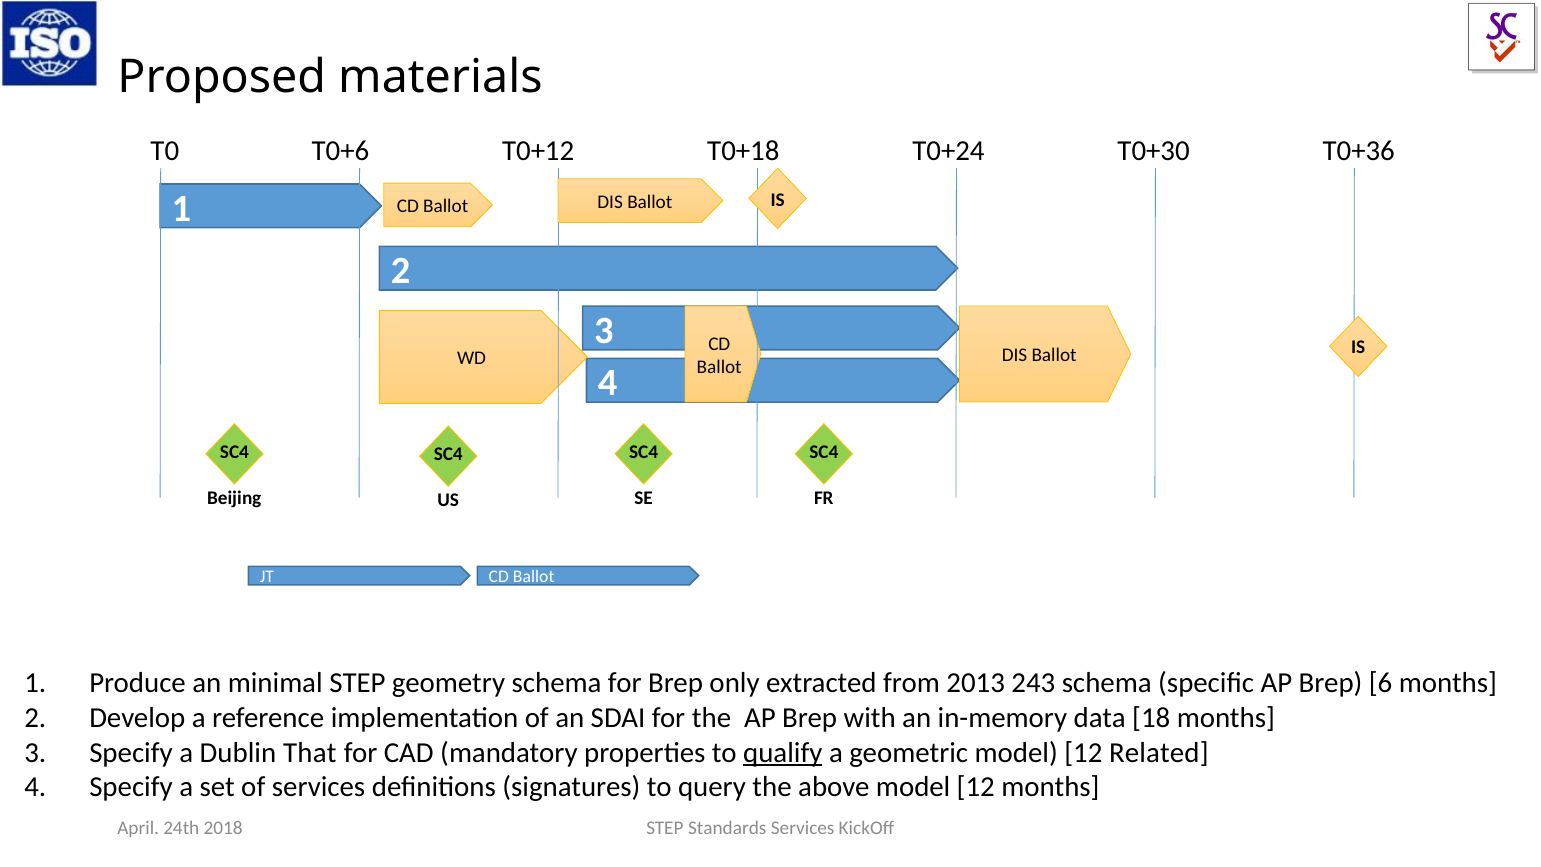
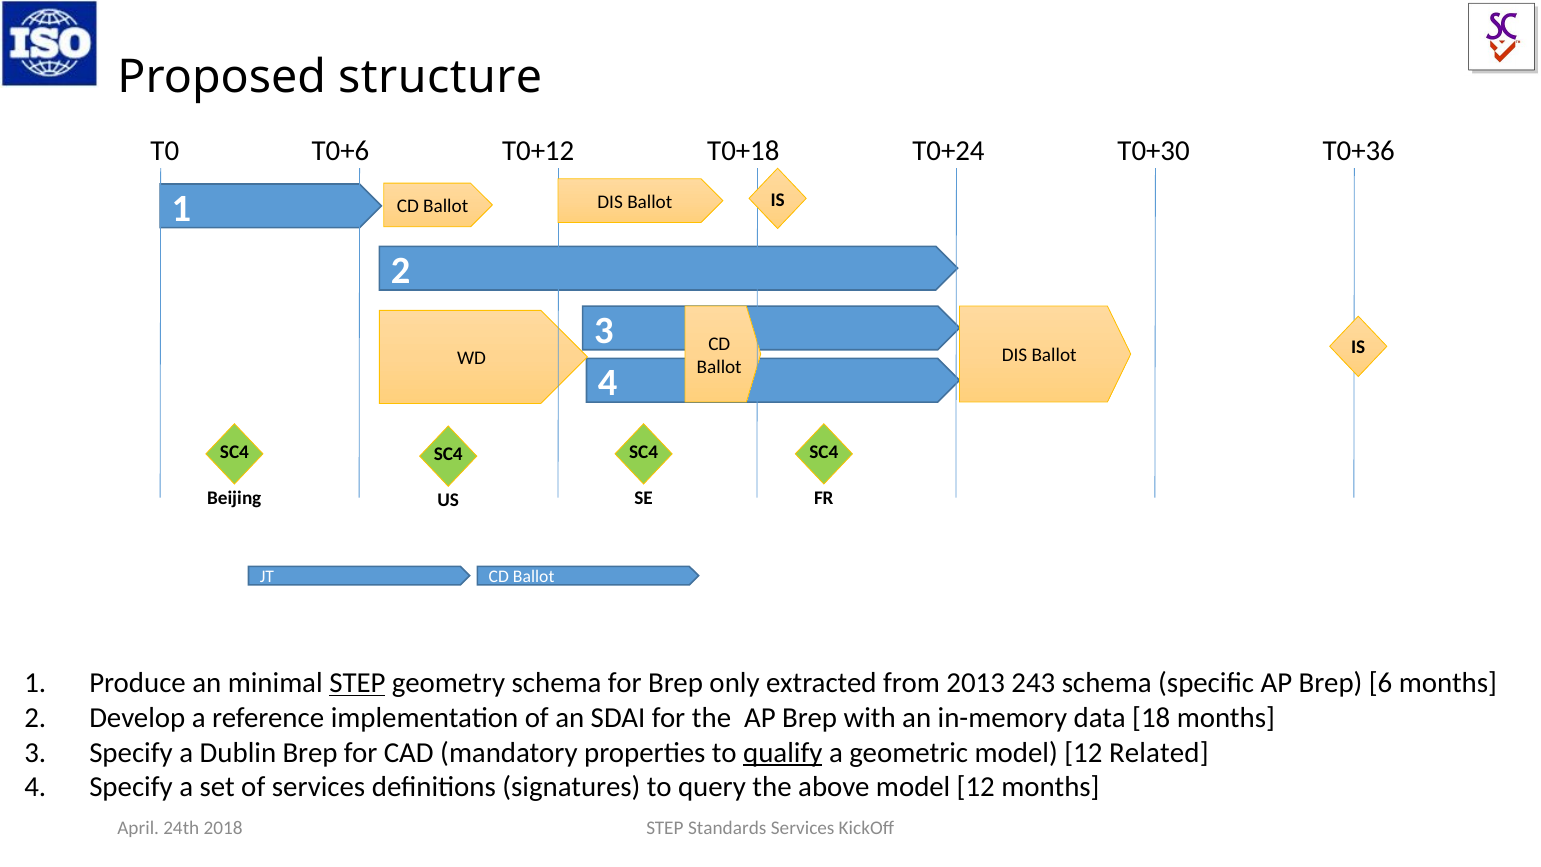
materials: materials -> structure
STEP at (357, 683) underline: none -> present
Dublin That: That -> Brep
